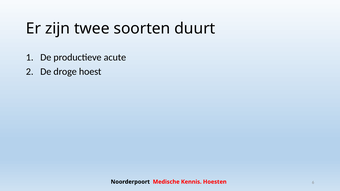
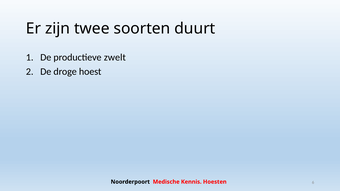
acute: acute -> zwelt
